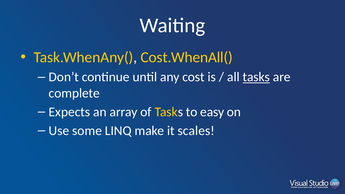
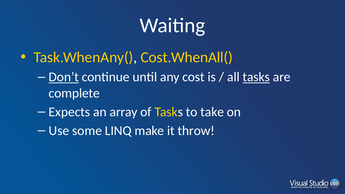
Don’t underline: none -> present
easy: easy -> take
scales: scales -> throw
